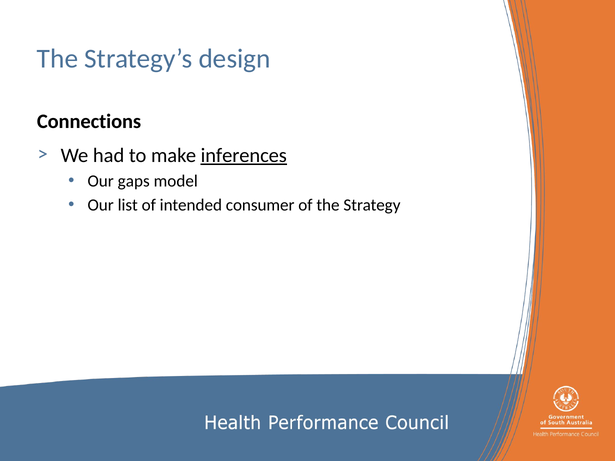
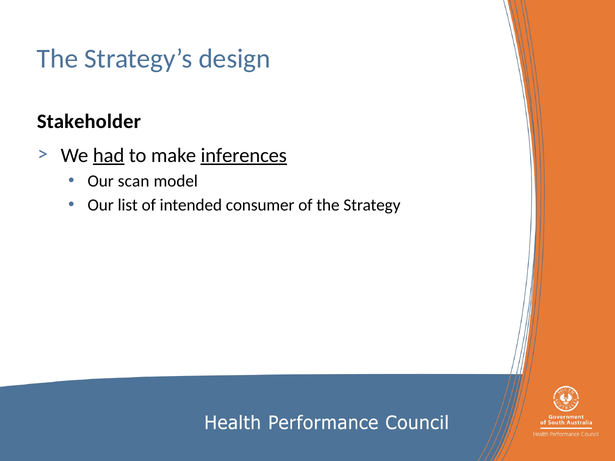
Connections: Connections -> Stakeholder
had underline: none -> present
gaps: gaps -> scan
